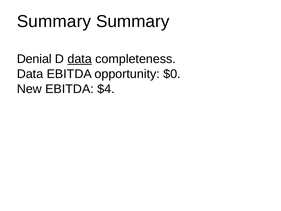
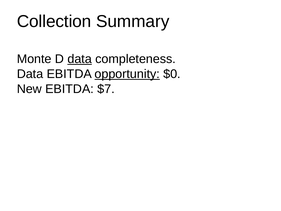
Summary at (54, 21): Summary -> Collection
Denial: Denial -> Monte
opportunity underline: none -> present
$4: $4 -> $7
